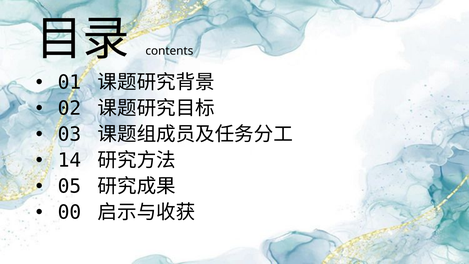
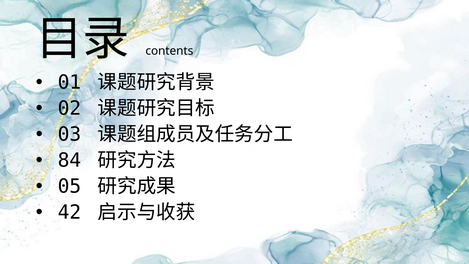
14: 14 -> 84
00: 00 -> 42
